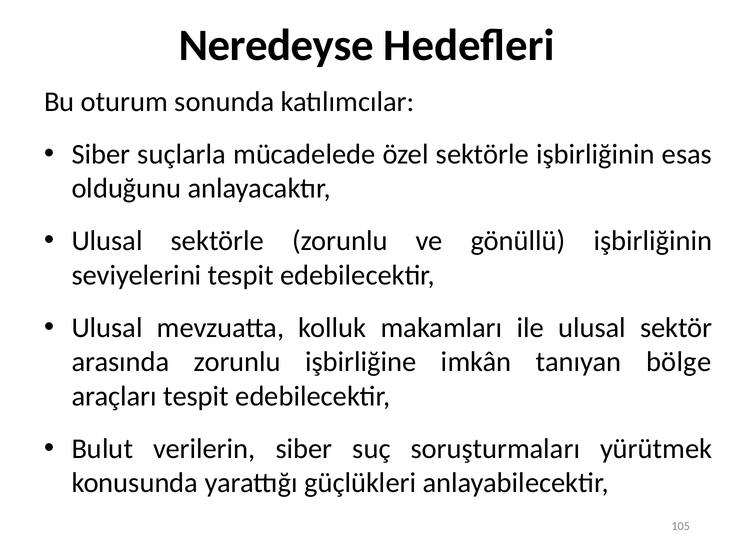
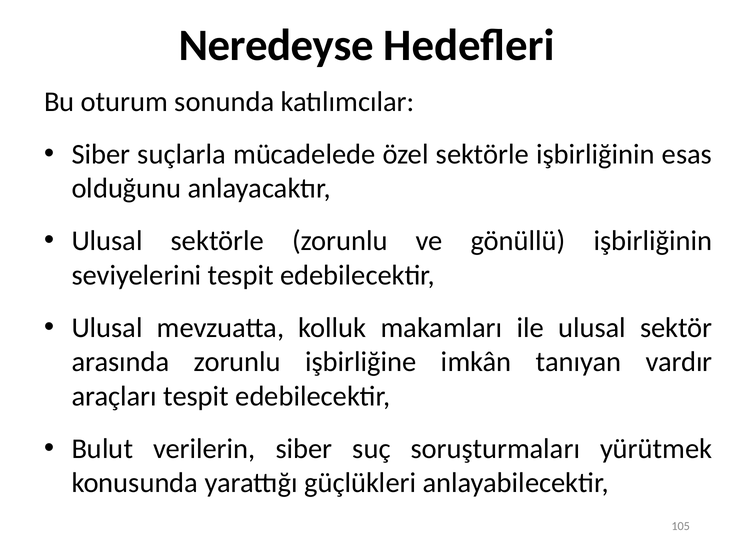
bölge: bölge -> vardır
